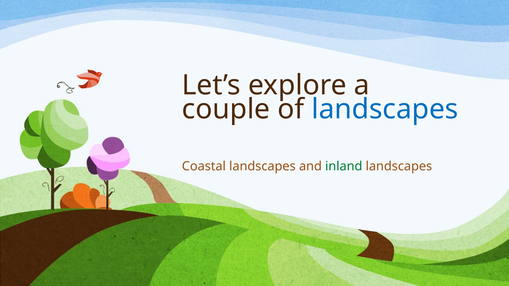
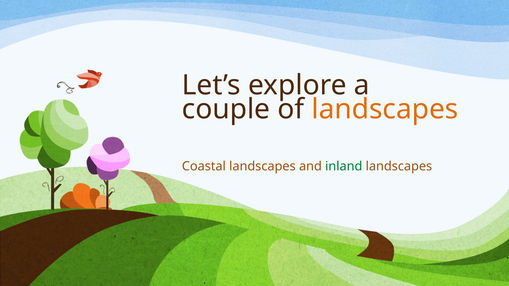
landscapes at (385, 110) colour: blue -> orange
